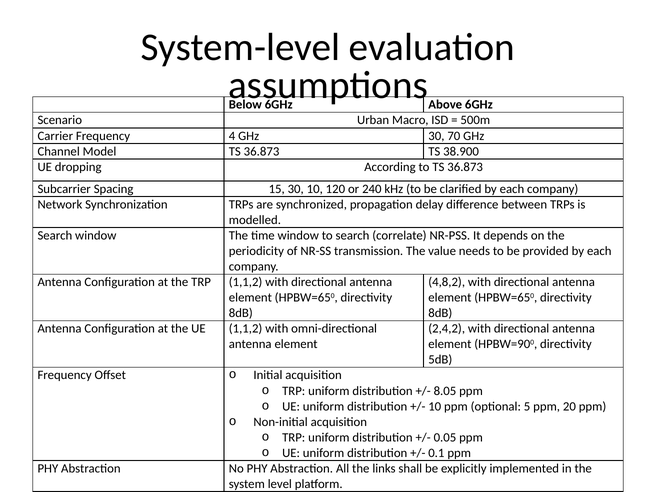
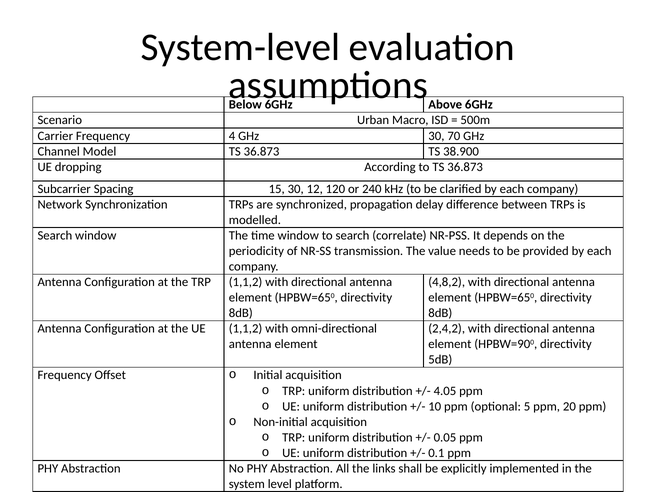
30 10: 10 -> 12
8.05: 8.05 -> 4.05
